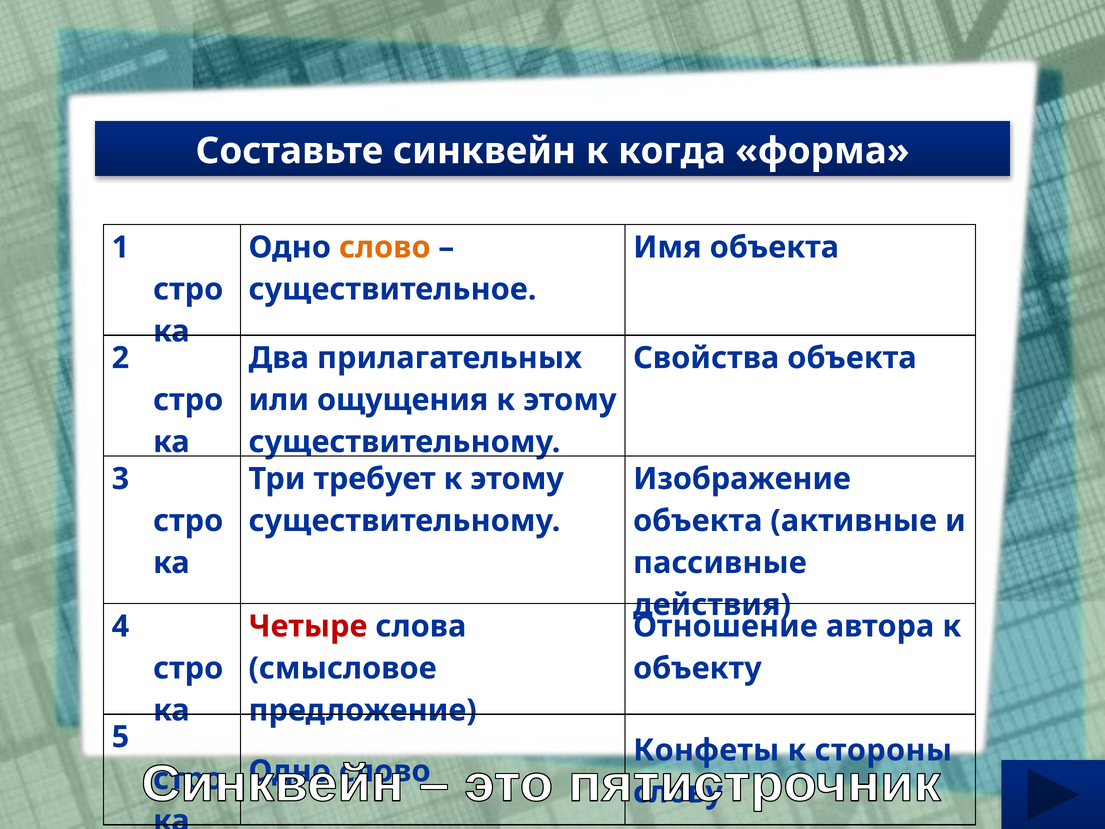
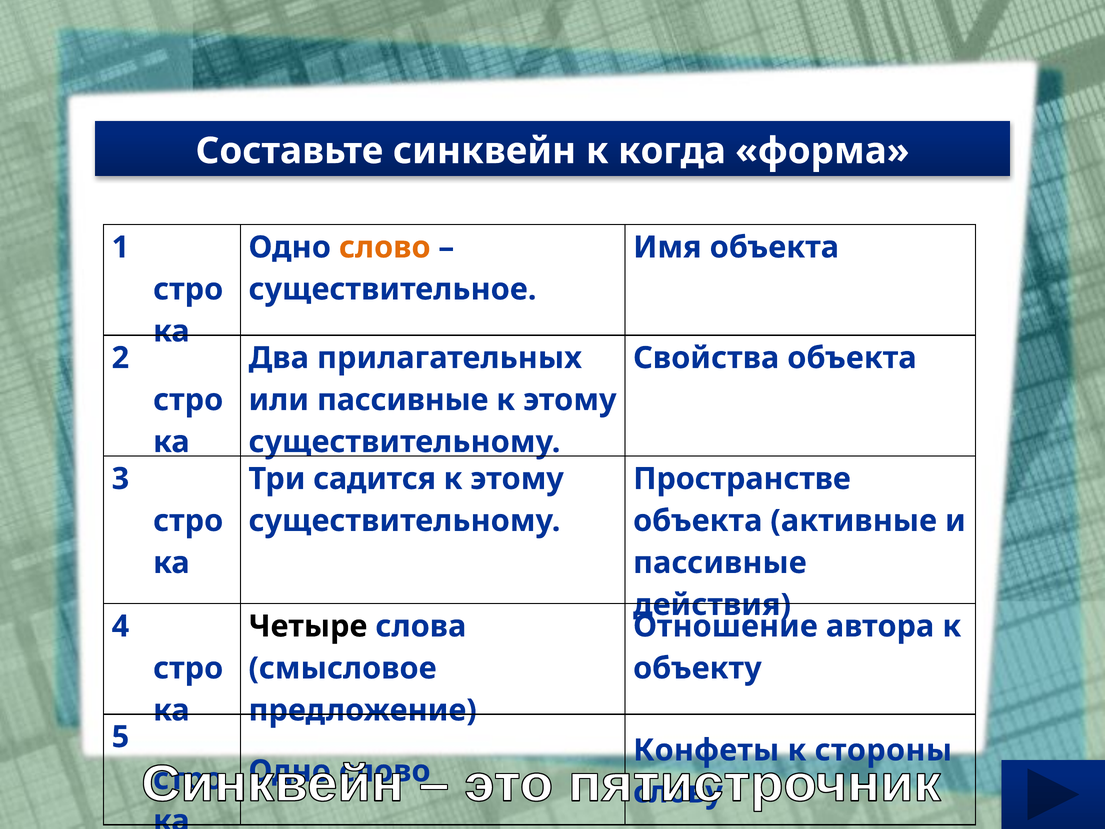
или ощущения: ощущения -> пассивные
требует: требует -> садится
Изображение: Изображение -> Пространстве
Четыре colour: red -> black
